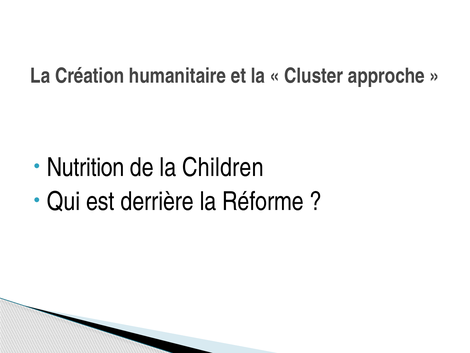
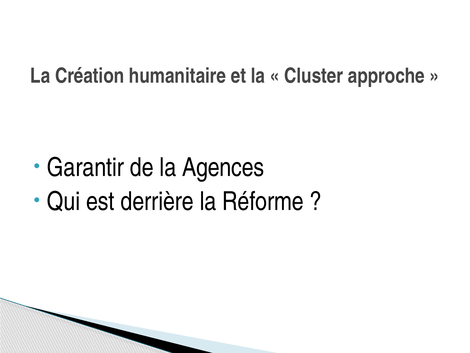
Nutrition: Nutrition -> Garantir
Children: Children -> Agences
